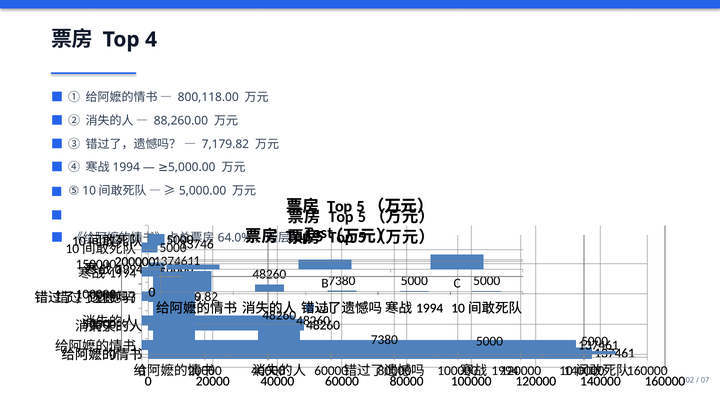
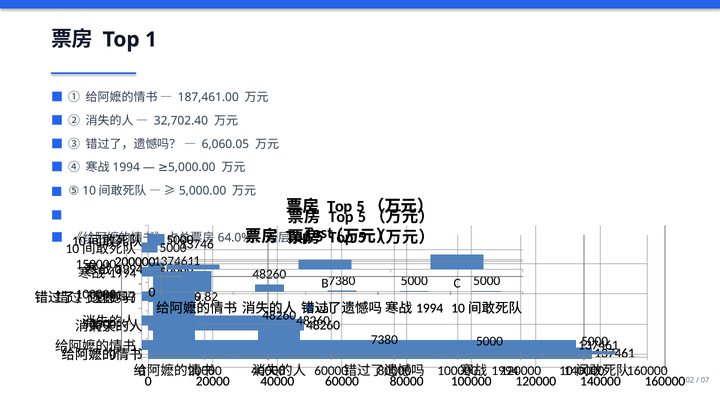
Top 4: 4 -> 1
800,118.00: 800,118.00 -> 187,461.00
88,260.00: 88,260.00 -> 32,702.40
7,179.82: 7,179.82 -> 6,060.05
